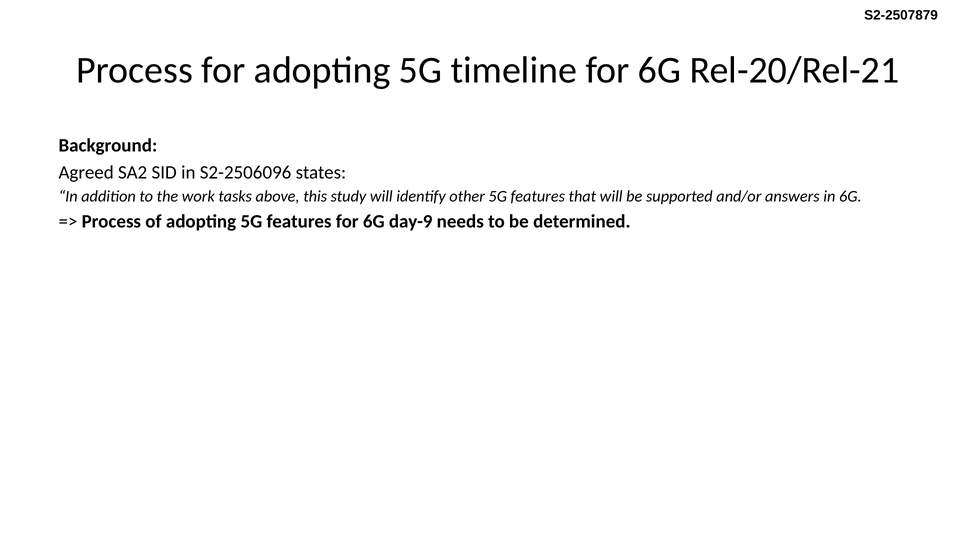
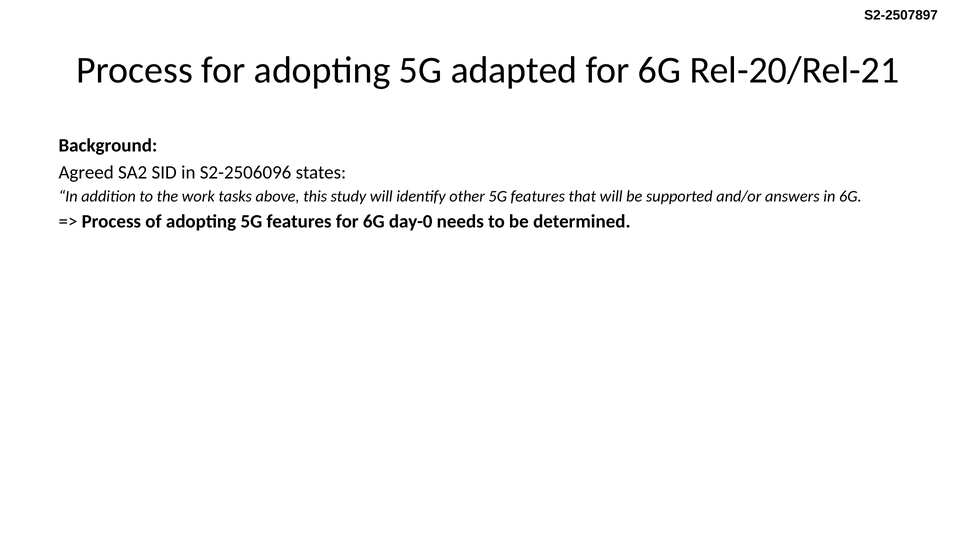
S2-2507879: S2-2507879 -> S2-2507897
timeline: timeline -> adapted
day-9: day-9 -> day-0
